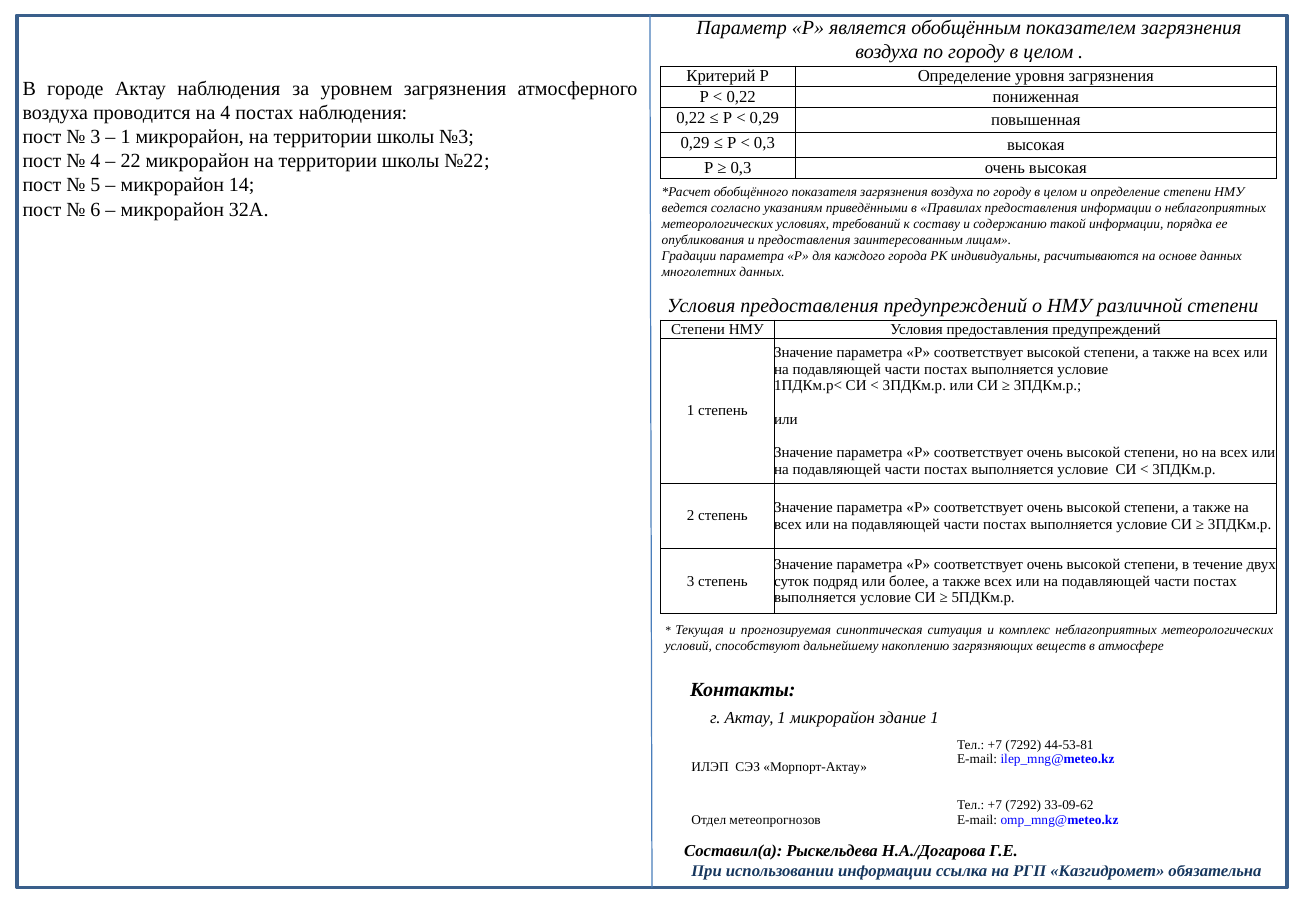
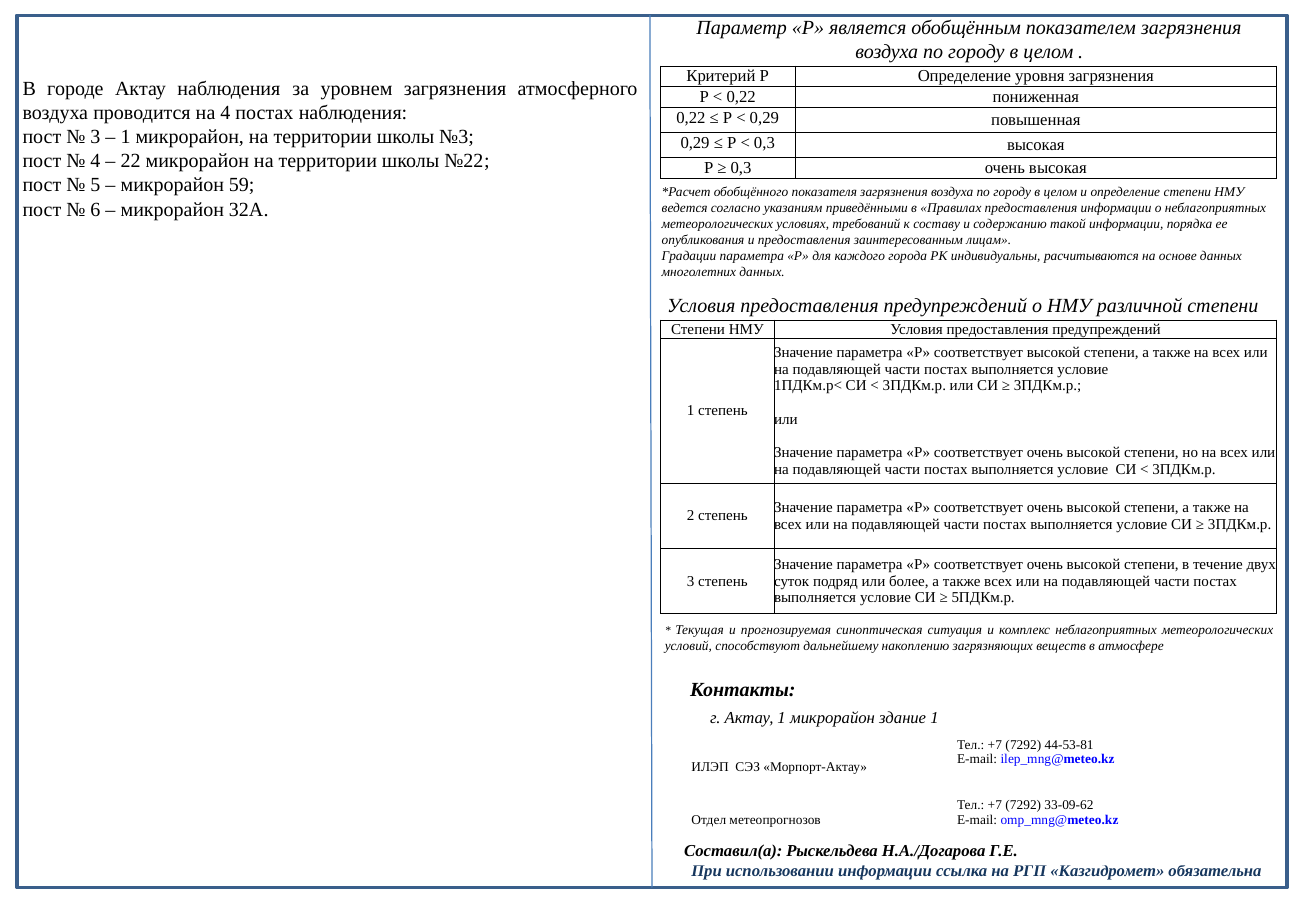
14: 14 -> 59
